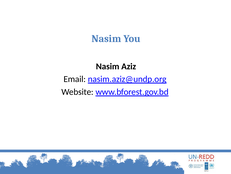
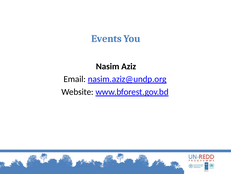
Nasim at (106, 39): Nasim -> Events
